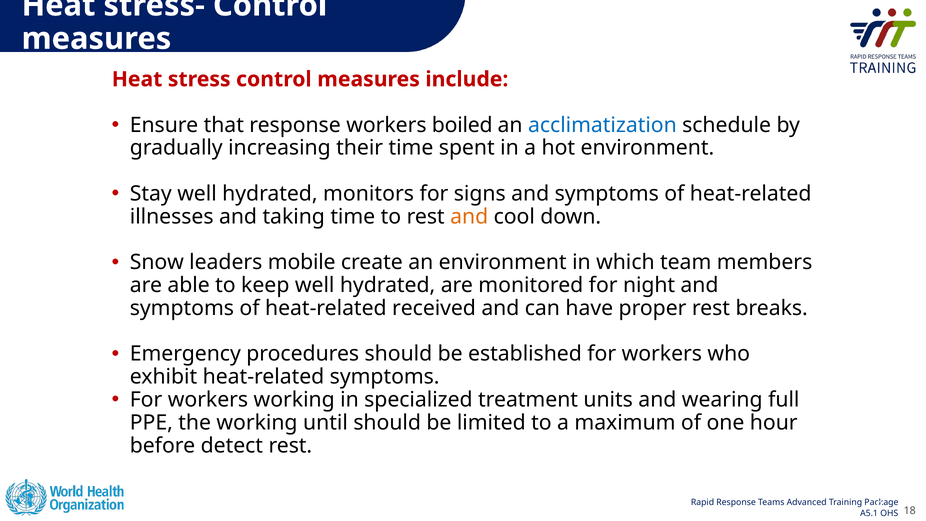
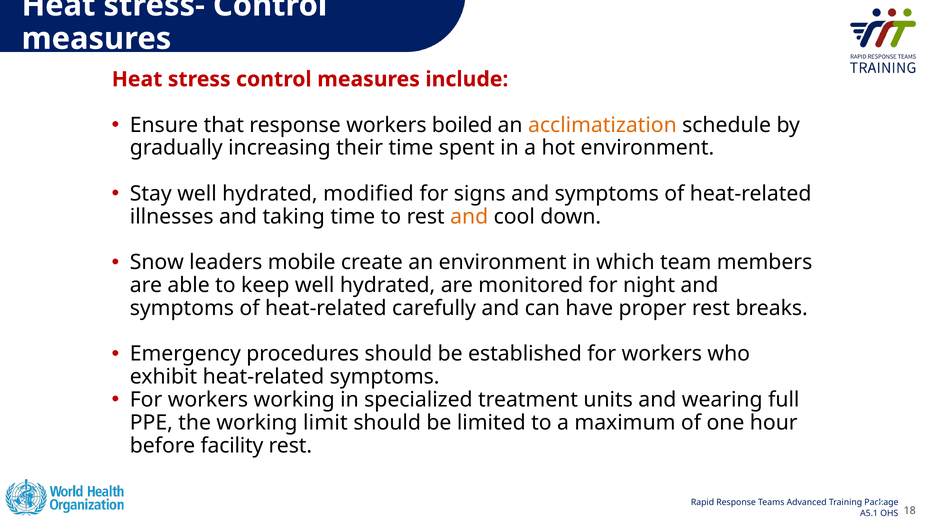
acclimatization colour: blue -> orange
monitors: monitors -> modified
received: received -> carefully
until: until -> limit
detect: detect -> facility
